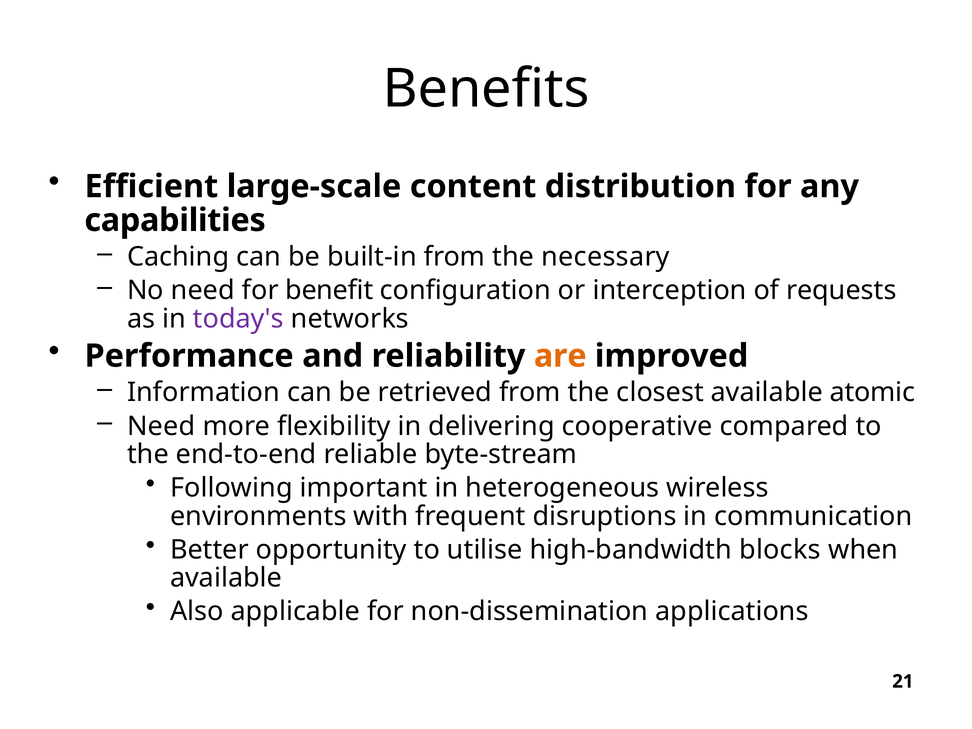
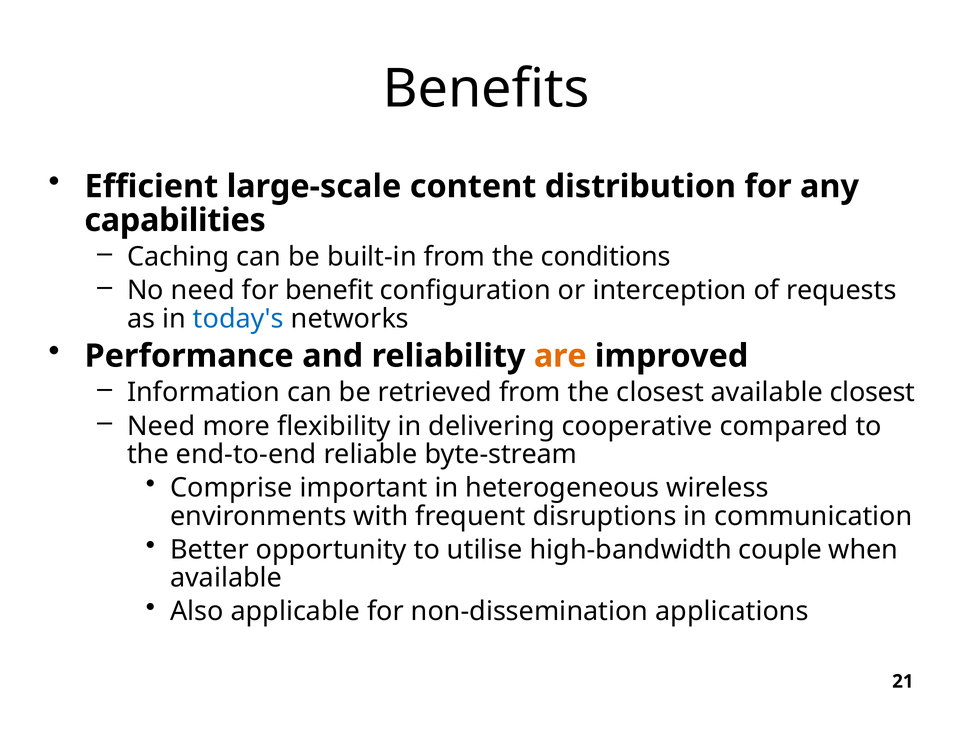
necessary: necessary -> conditions
today's colour: purple -> blue
available atomic: atomic -> closest
Following: Following -> Comprise
blocks: blocks -> couple
